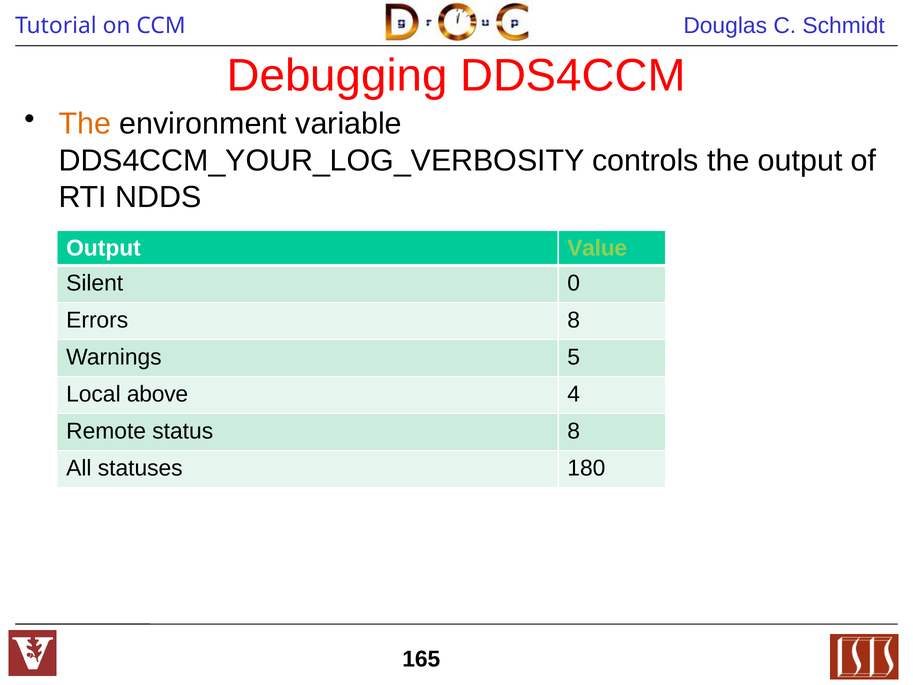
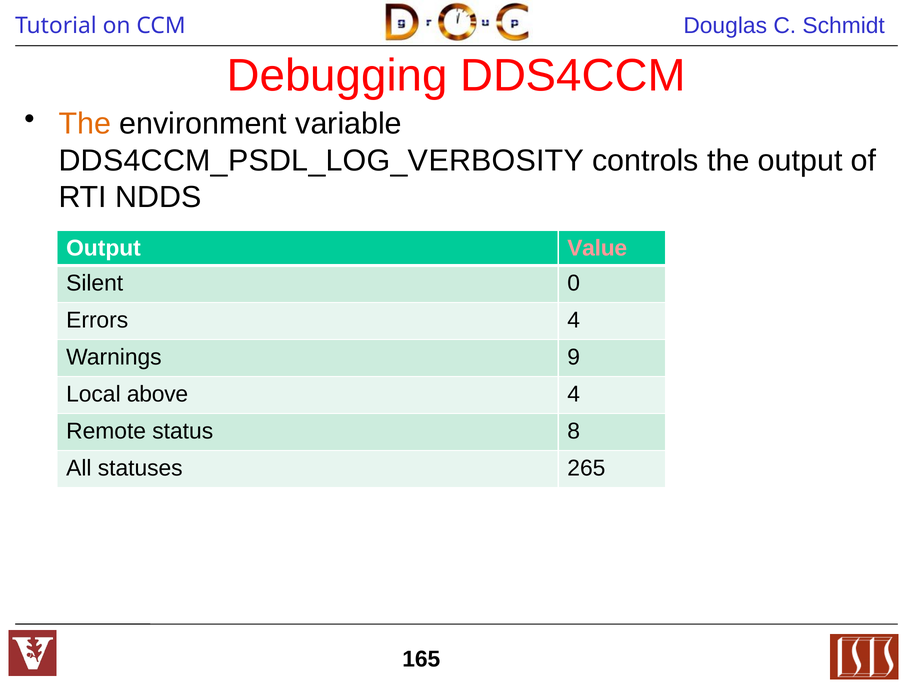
DDS4CCM_YOUR_LOG_VERBOSITY: DDS4CCM_YOUR_LOG_VERBOSITY -> DDS4CCM_PSDL_LOG_VERBOSITY
Value colour: light green -> pink
Errors 8: 8 -> 4
5: 5 -> 9
180: 180 -> 265
